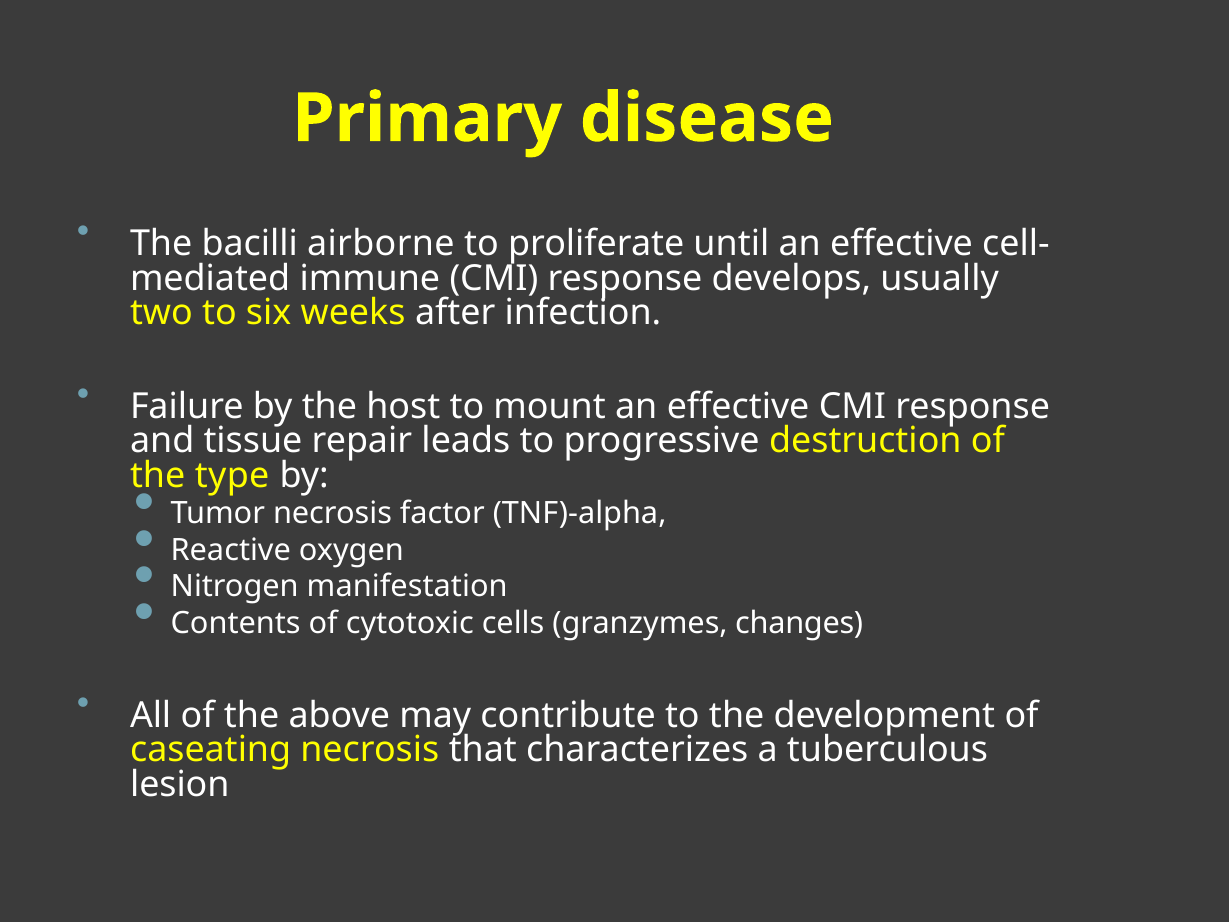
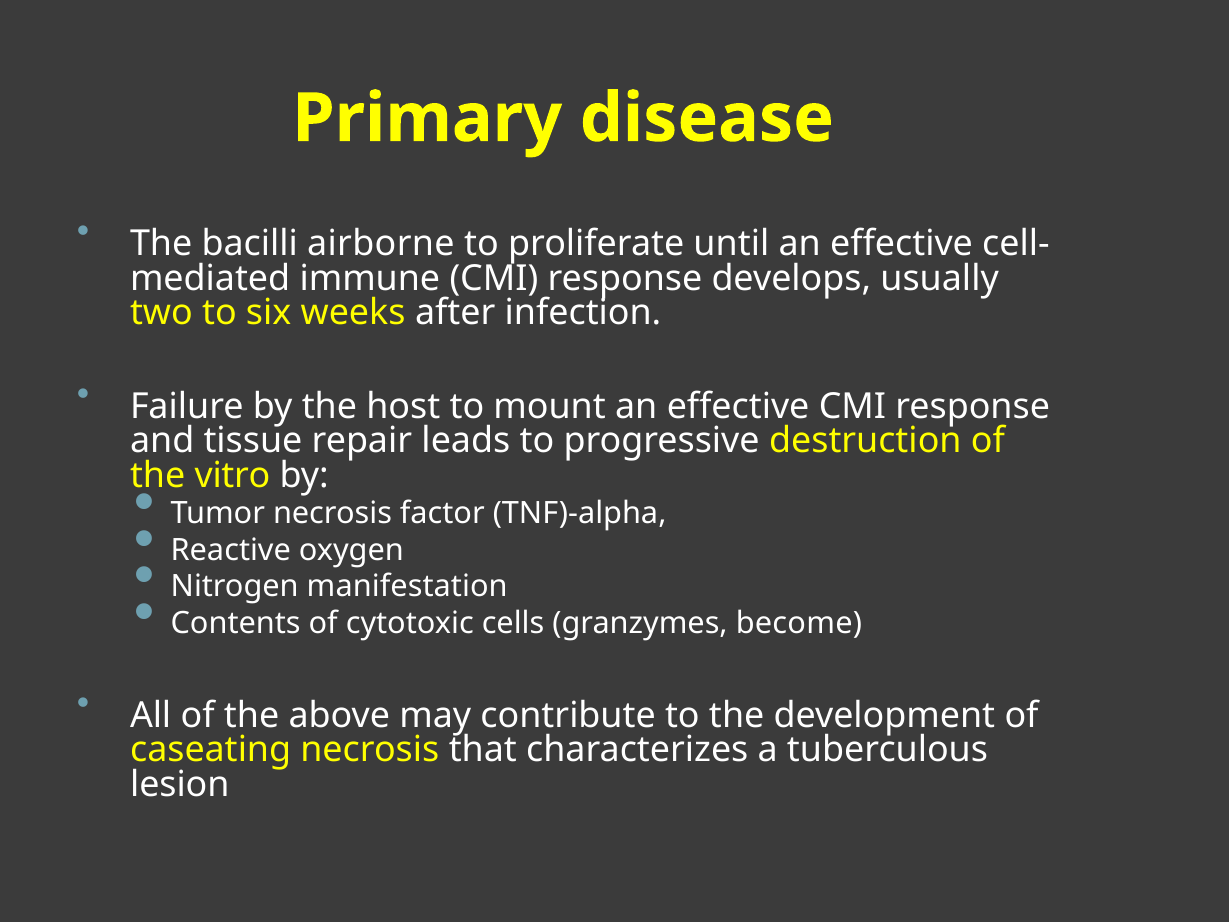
type: type -> vitro
changes: changes -> become
